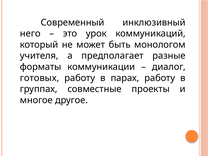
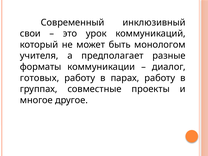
него: него -> свои
